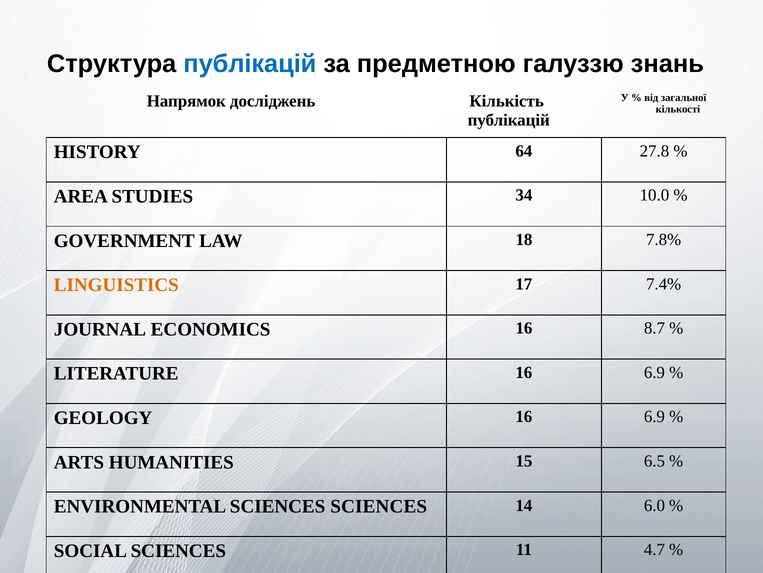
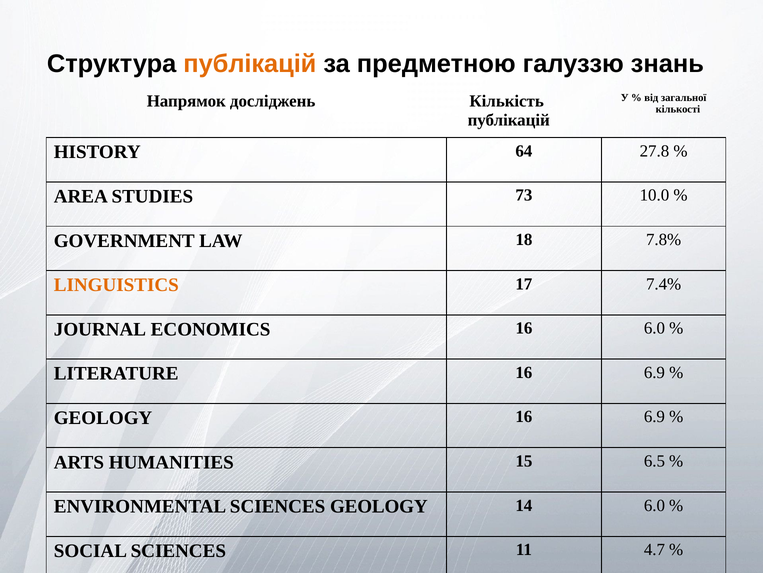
публікацій at (250, 64) colour: blue -> orange
34: 34 -> 73
16 8.7: 8.7 -> 6.0
SCIENCES SCIENCES: SCIENCES -> GEOLOGY
